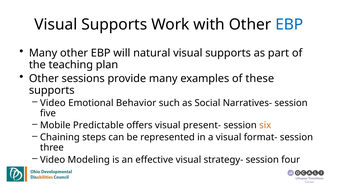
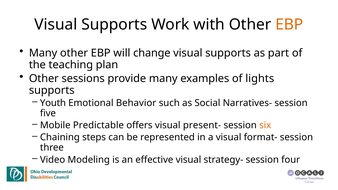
EBP at (289, 25) colour: blue -> orange
natural: natural -> change
these: these -> lights
Video at (53, 103): Video -> Youth
